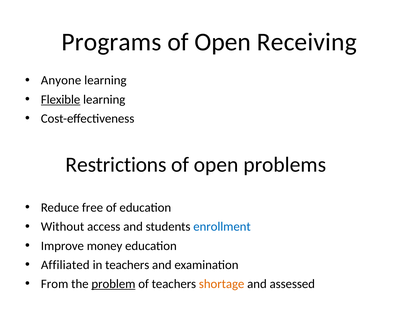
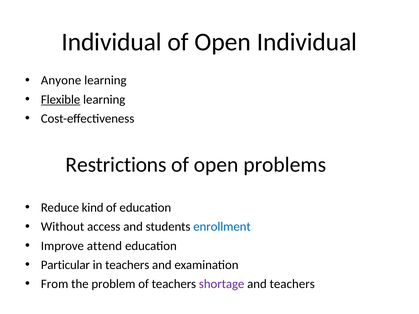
Programs at (111, 42): Programs -> Individual
Open Receiving: Receiving -> Individual
free: free -> kind
money: money -> attend
Affiliated: Affiliated -> Particular
problem underline: present -> none
shortage colour: orange -> purple
and assessed: assessed -> teachers
